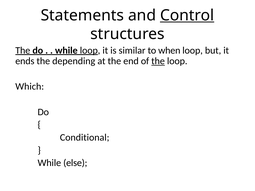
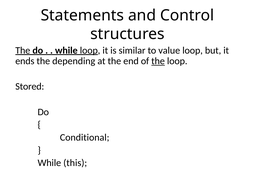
Control underline: present -> none
when: when -> value
Which: Which -> Stored
else: else -> this
